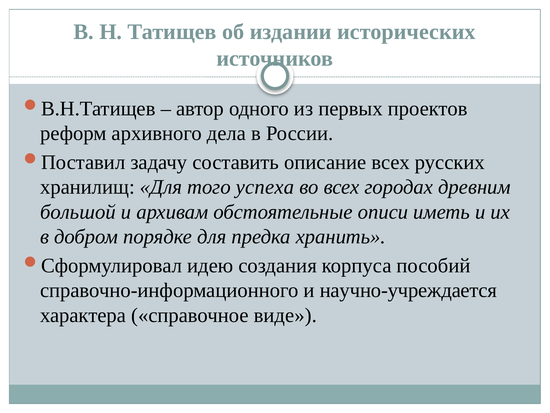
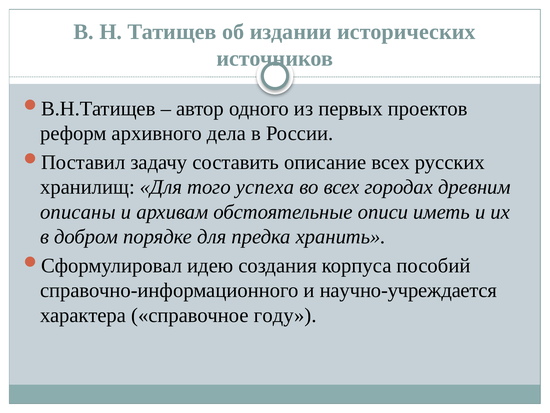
большой: большой -> описаны
виде: виде -> году
